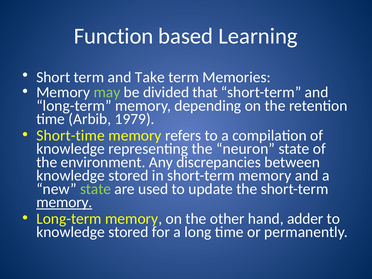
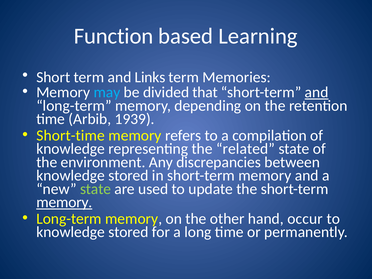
Take: Take -> Links
may colour: light green -> light blue
and at (317, 92) underline: none -> present
1979: 1979 -> 1939
neuron: neuron -> related
adder: adder -> occur
